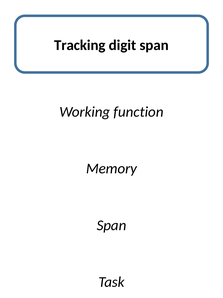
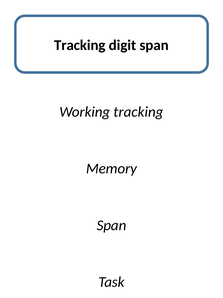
Working function: function -> tracking
